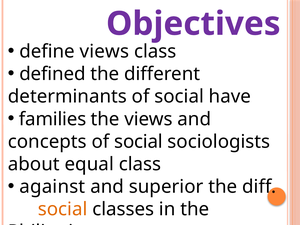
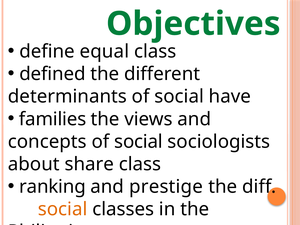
Objectives colour: purple -> green
define views: views -> equal
equal: equal -> share
against: against -> ranking
superior: superior -> prestige
